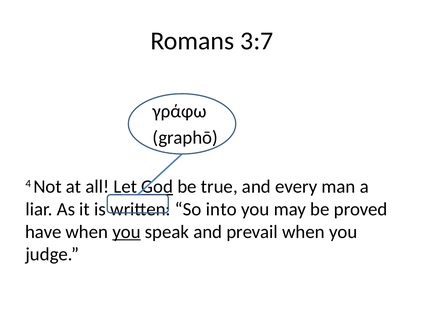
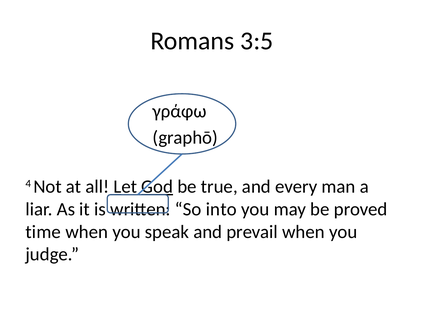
3:7: 3:7 -> 3:5
have: have -> time
you at (127, 232) underline: present -> none
